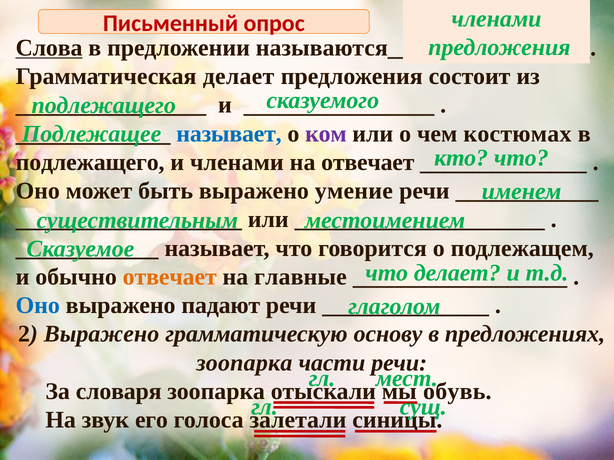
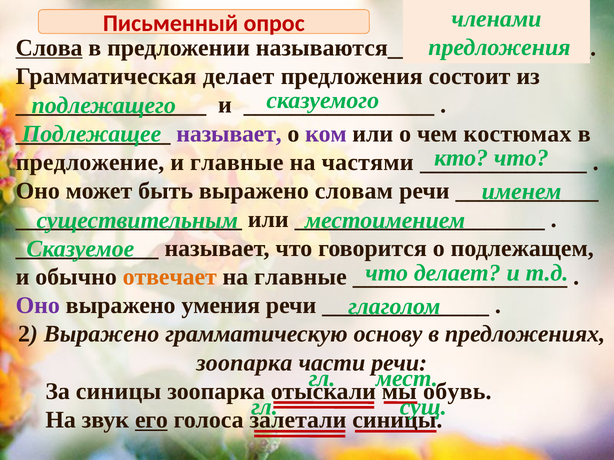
называет at (229, 134) colour: blue -> purple
подлежащего at (90, 162): подлежащего -> предложение
и членами: членами -> главные
на отвечает: отвечает -> частями
умение: умение -> словам
Оно at (38, 306) colour: blue -> purple
падают: падают -> умения
За словаря: словаря -> синицы
его underline: none -> present
